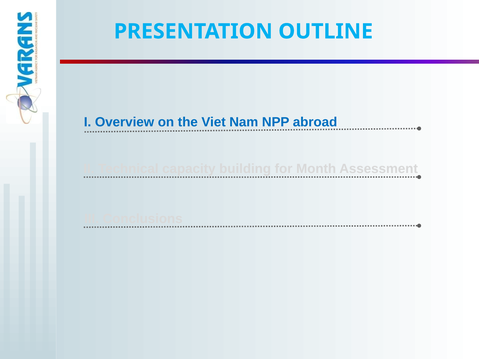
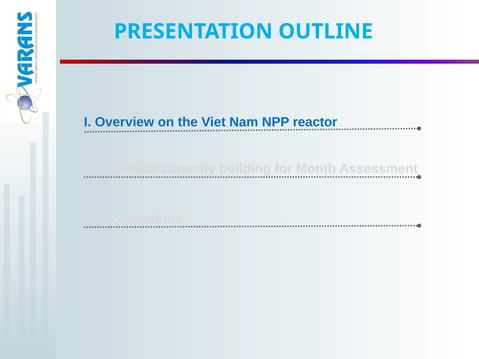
abroad: abroad -> reactor
